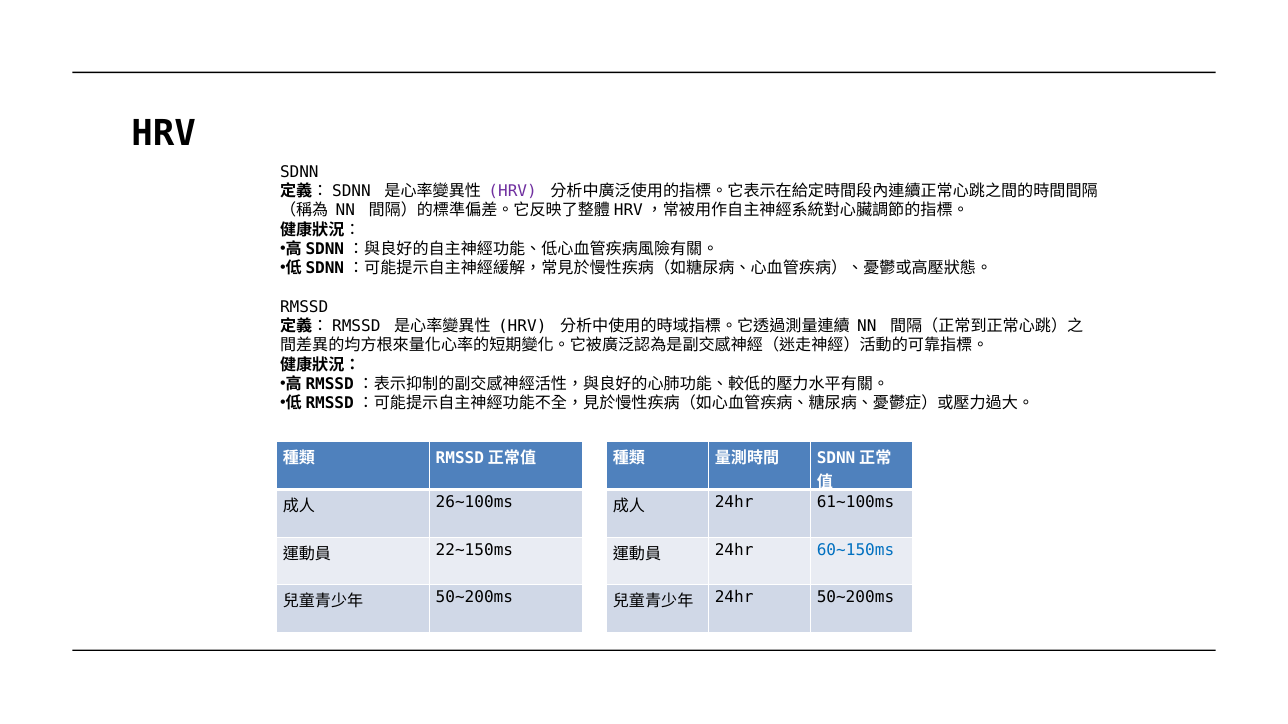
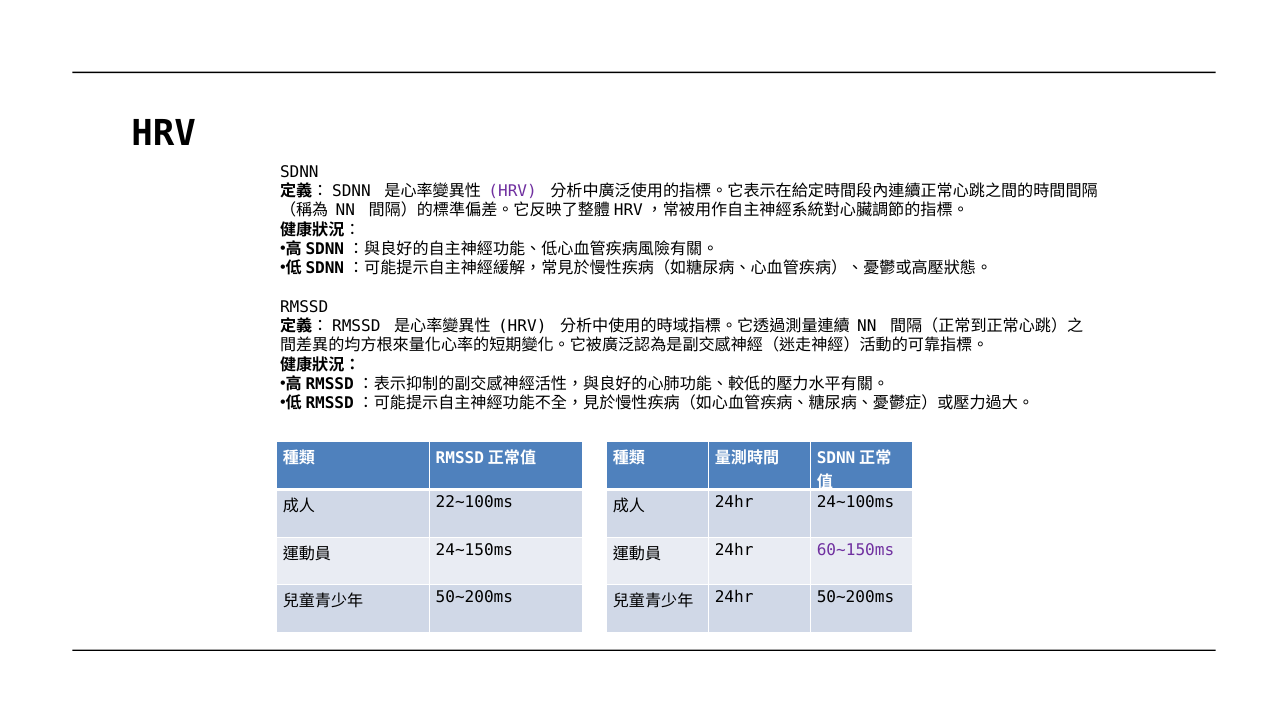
26~100ms: 26~100ms -> 22~100ms
61~100ms: 61~100ms -> 24~100ms
22~150ms: 22~150ms -> 24~150ms
60~150ms colour: blue -> purple
